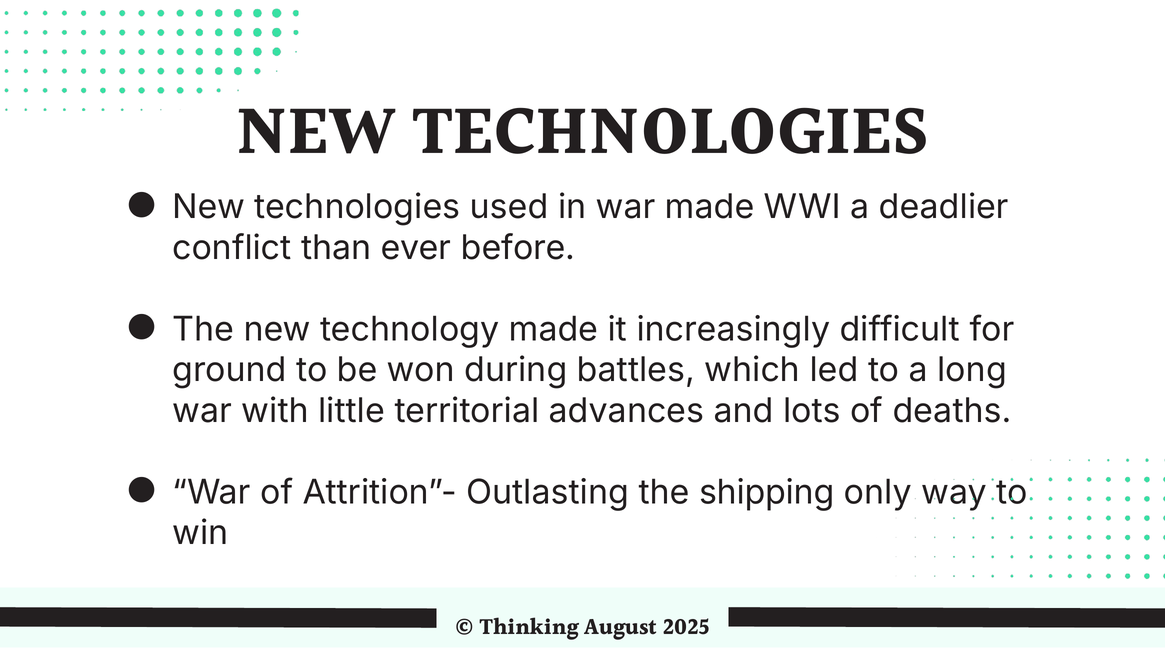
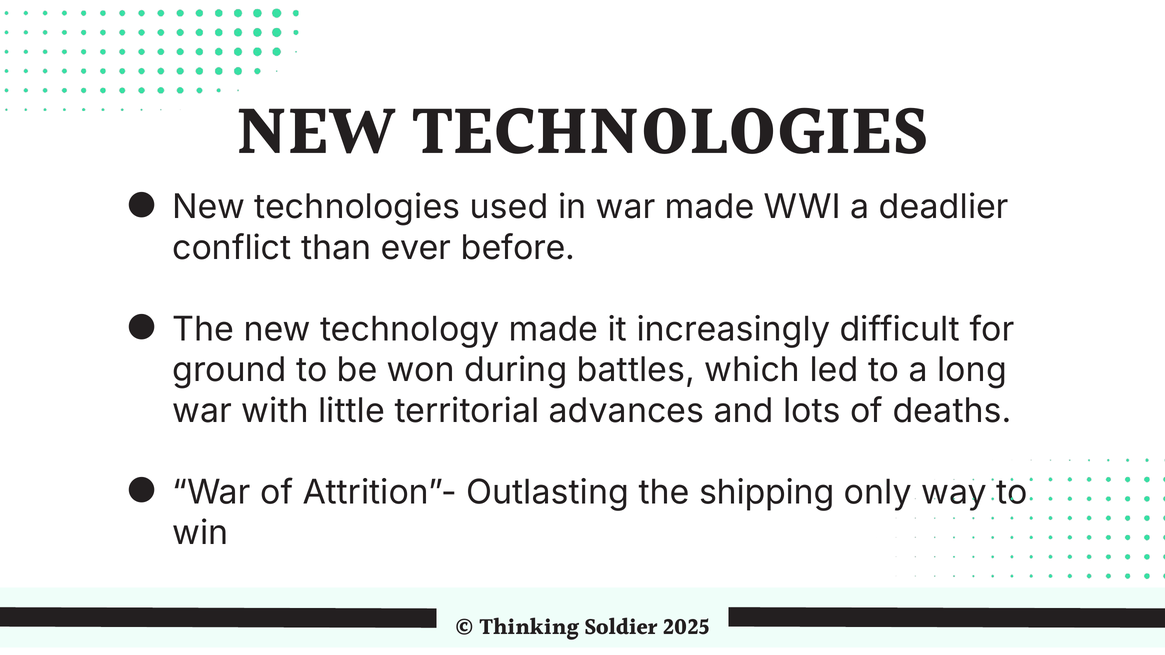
August: August -> Soldier
